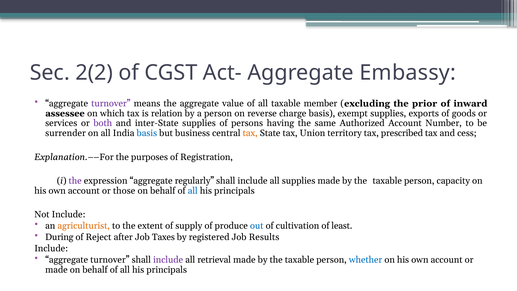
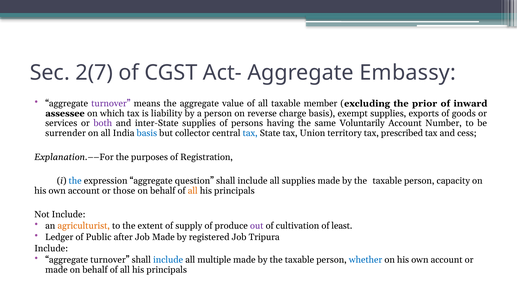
2(2: 2(2 -> 2(7
relation: relation -> liability
Authorized: Authorized -> Voluntarily
business: business -> collector
tax at (250, 133) colour: orange -> blue
the at (75, 181) colour: purple -> blue
regularly: regularly -> question
all at (193, 191) colour: blue -> orange
out colour: blue -> purple
During: During -> Ledger
Reject: Reject -> Public
Job Taxes: Taxes -> Made
Results: Results -> Tripura
include at (168, 260) colour: purple -> blue
retrieval: retrieval -> multiple
